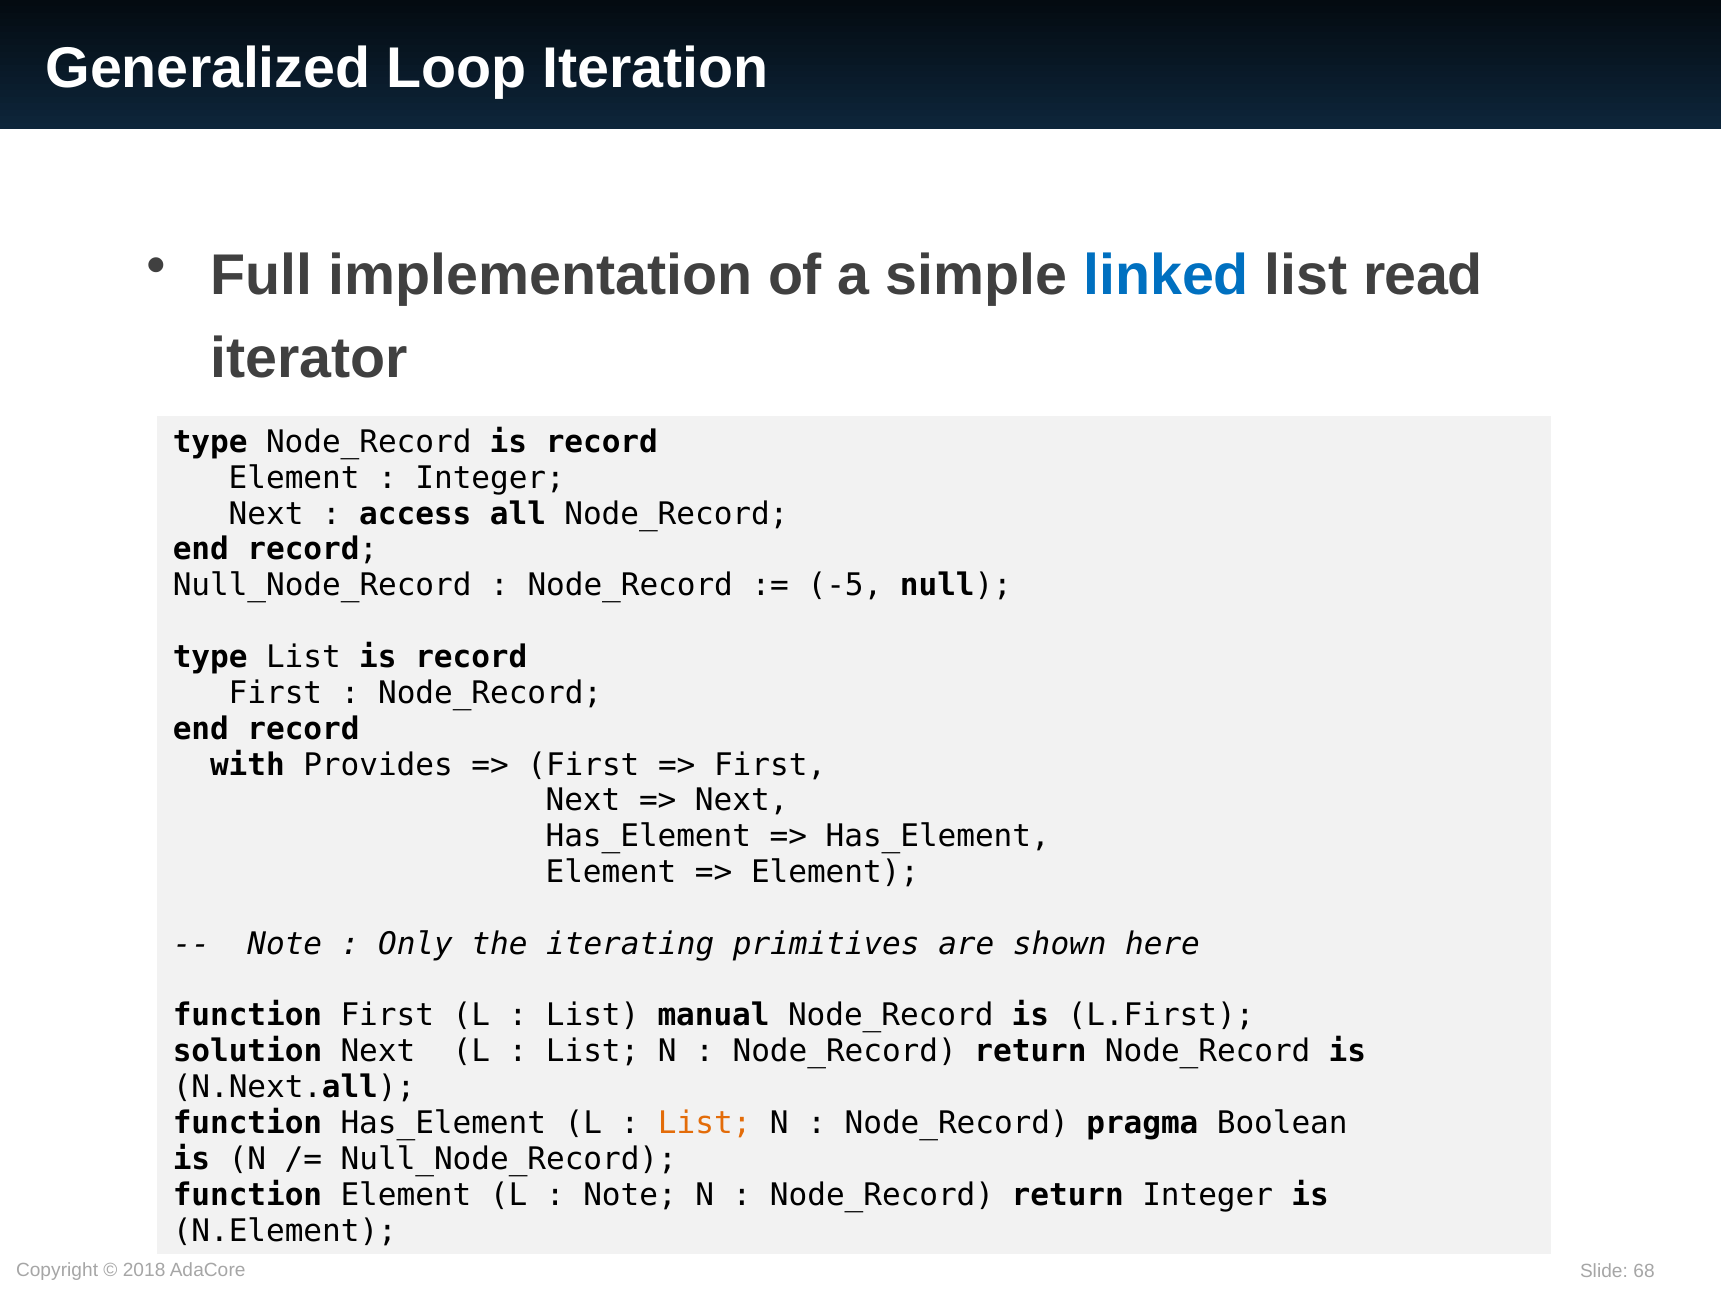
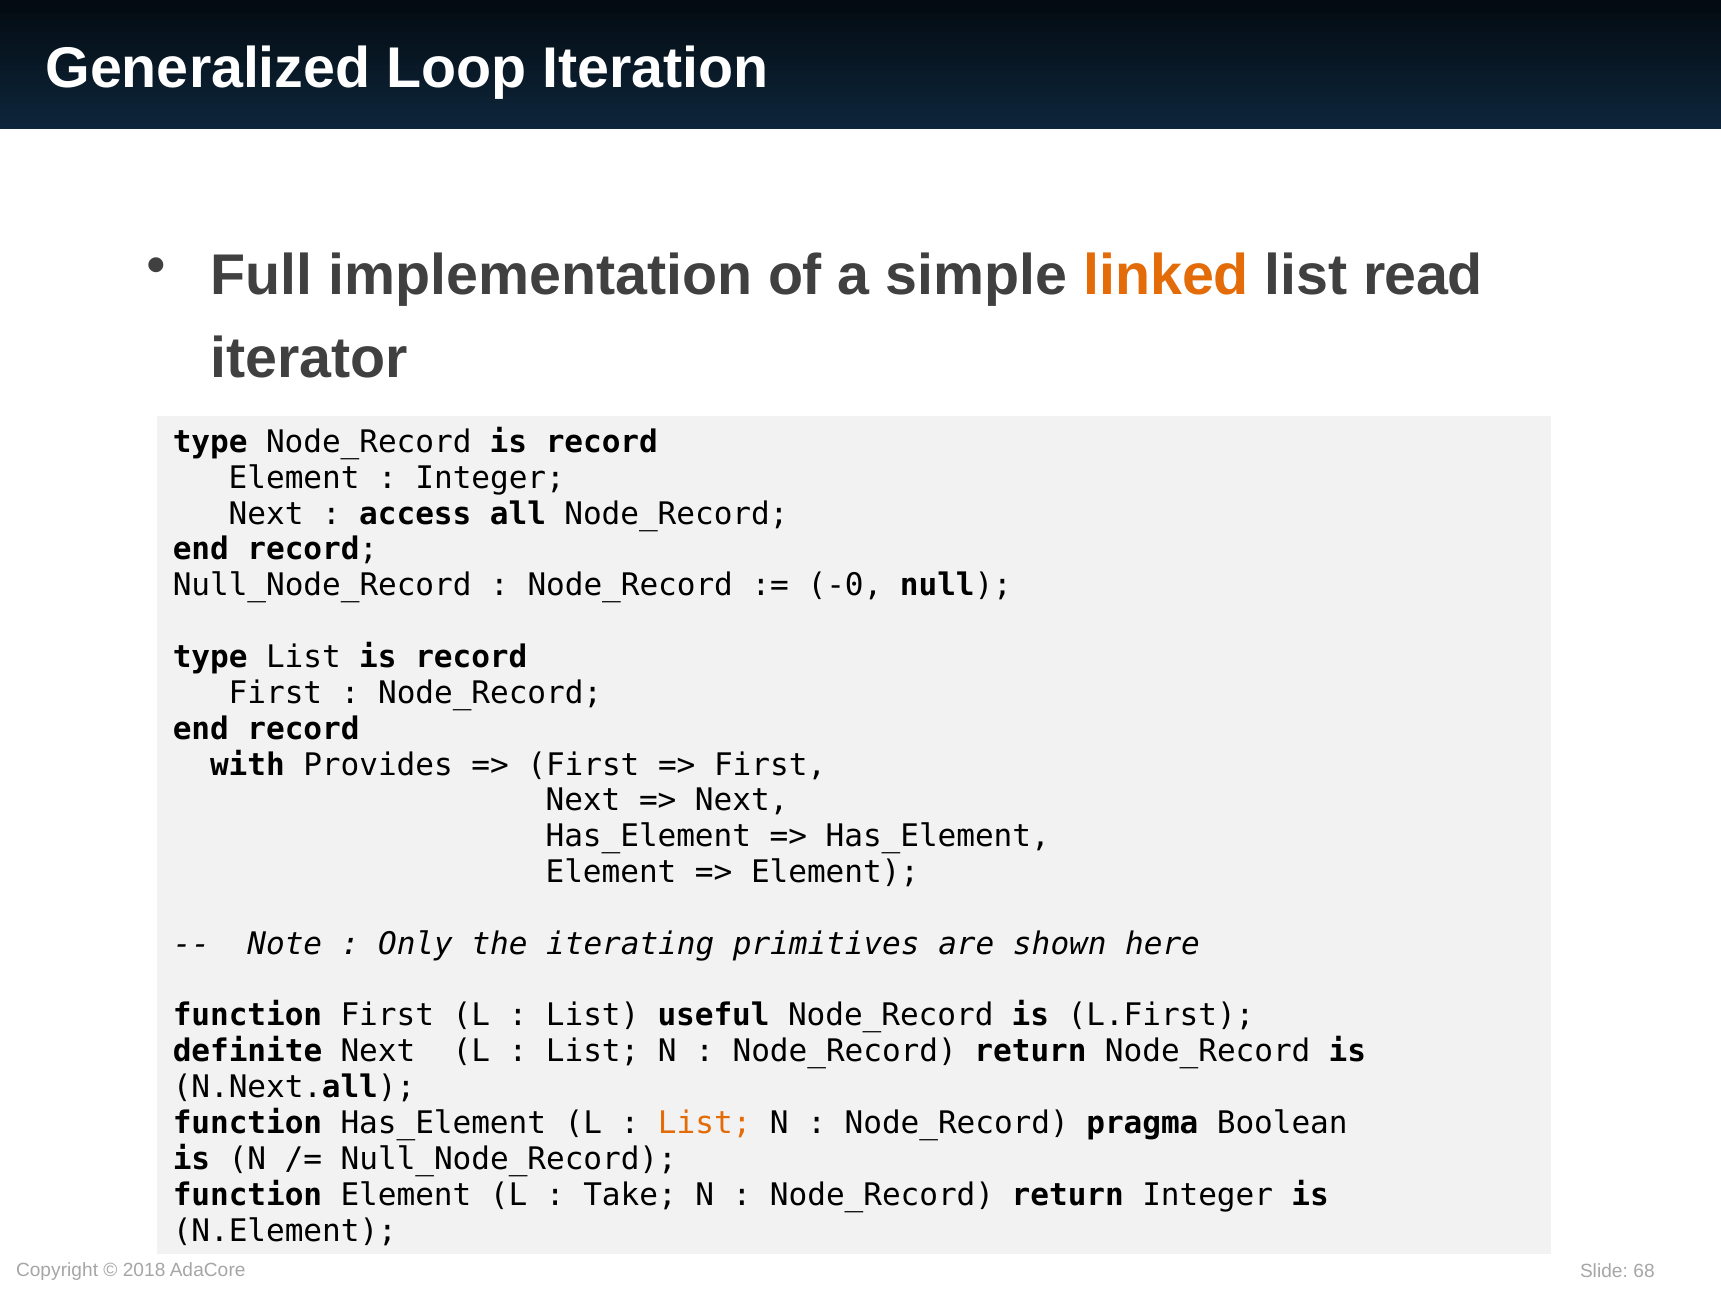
linked colour: blue -> orange
-5: -5 -> -0
manual: manual -> useful
solution: solution -> definite
Note at (630, 1195): Note -> Take
